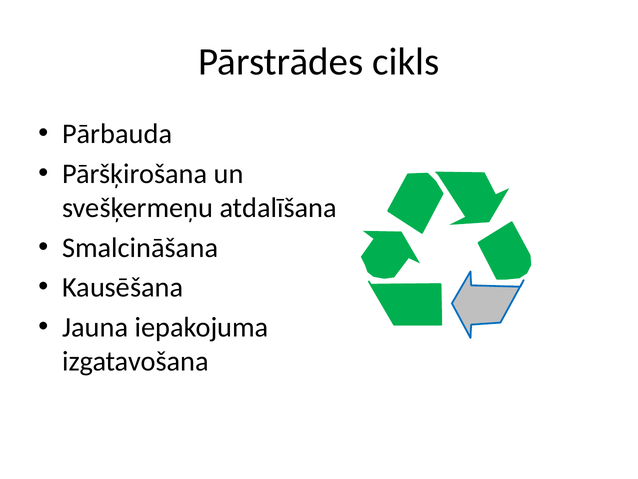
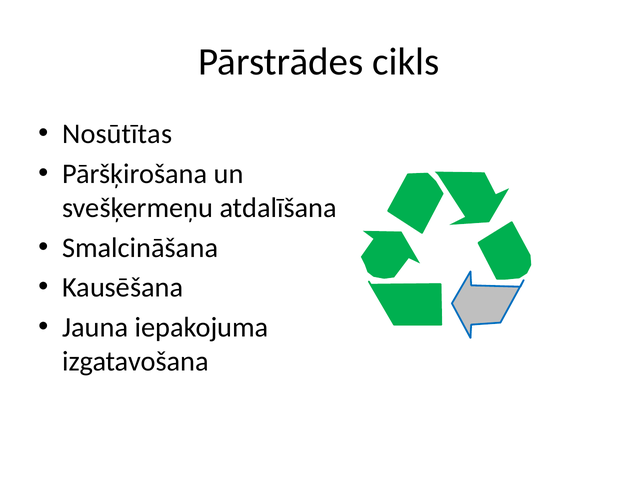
Pārbauda: Pārbauda -> Nosūtītas
